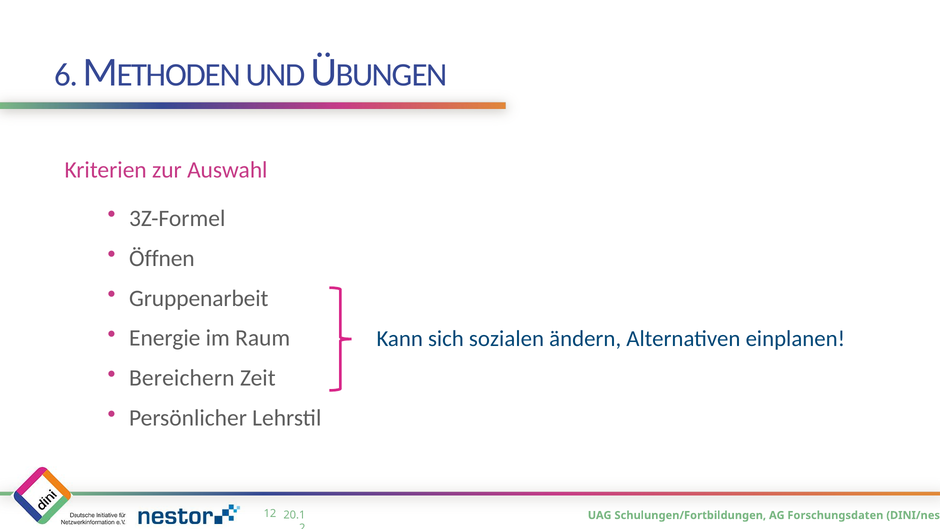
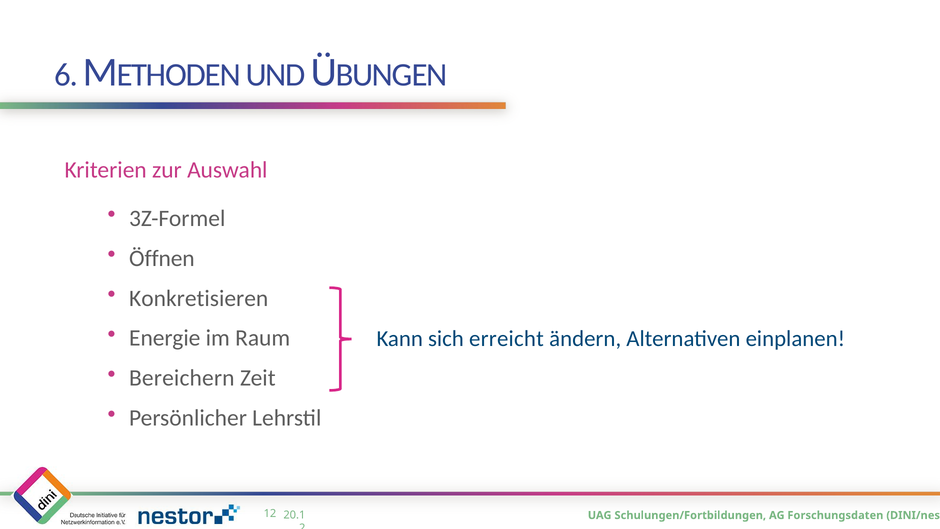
Gruppenarbeit: Gruppenarbeit -> Konkretisieren
sozialen: sozialen -> erreicht
